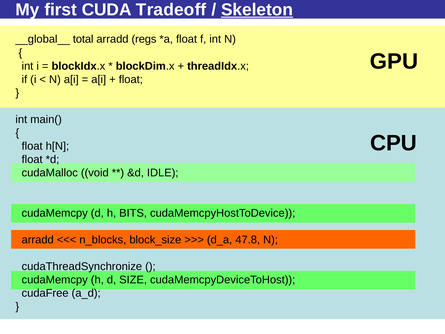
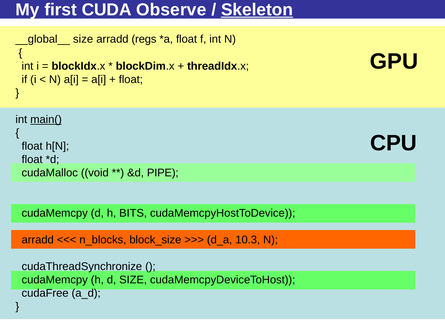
Tradeoff: Tradeoff -> Observe
__global__ total: total -> size
main( underline: none -> present
IDLE: IDLE -> PIPE
47.8: 47.8 -> 10.3
